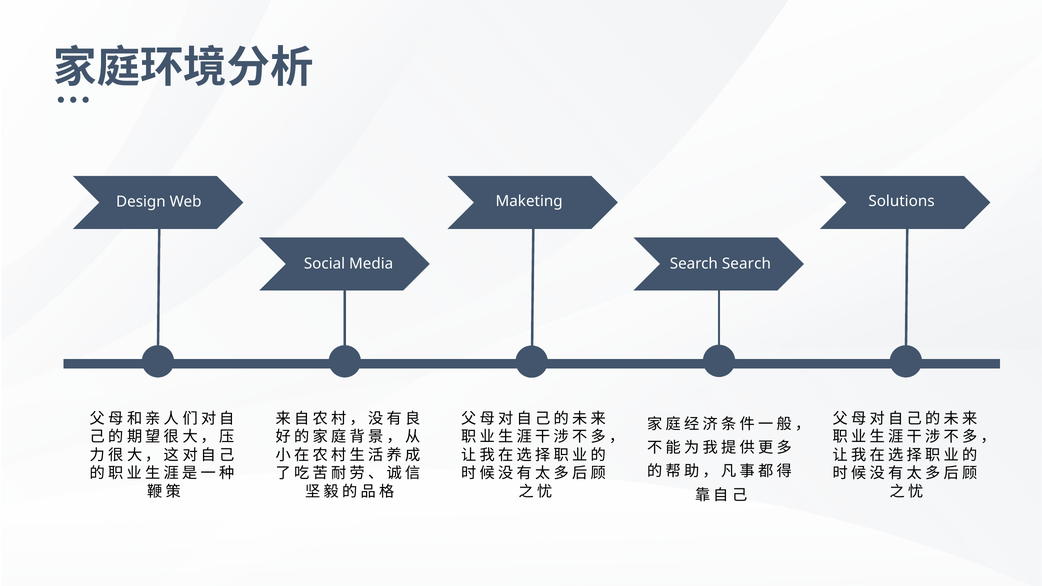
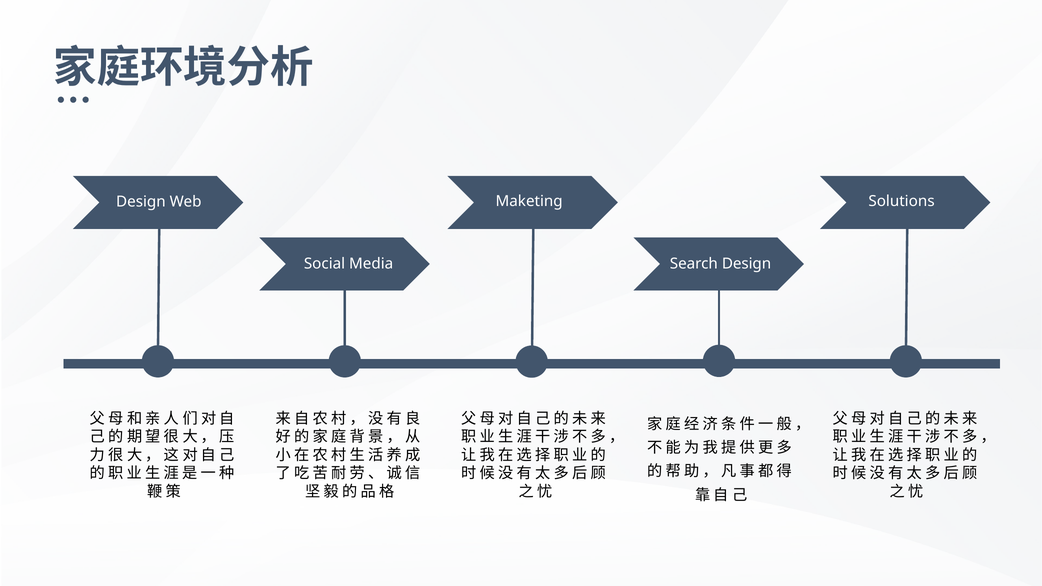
Search Search: Search -> Design
